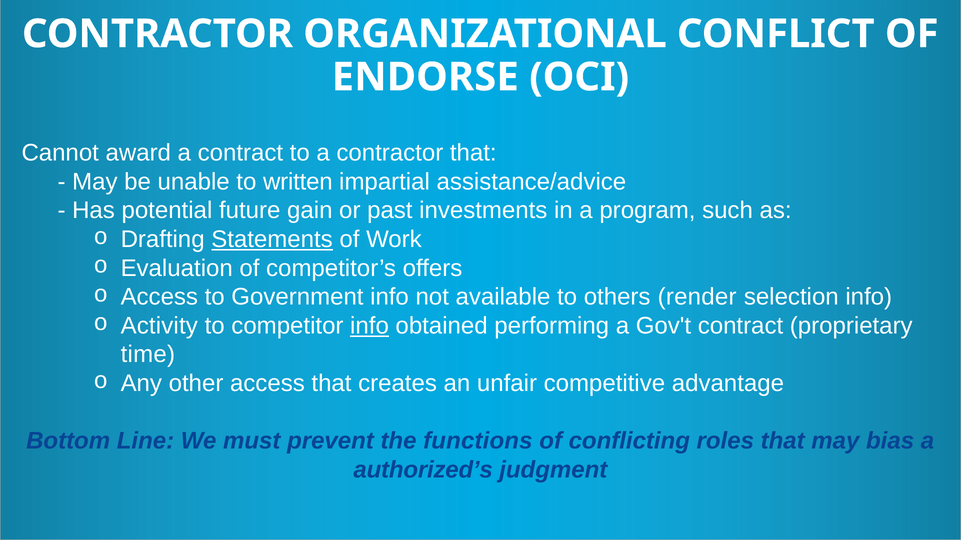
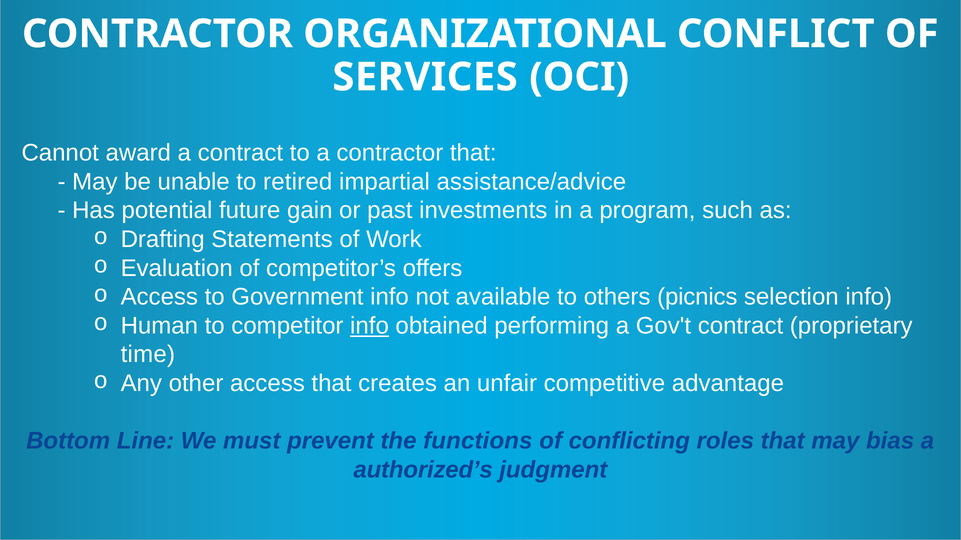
ENDORSE: ENDORSE -> SERVICES
written: written -> retired
Statements underline: present -> none
render: render -> picnics
Activity: Activity -> Human
